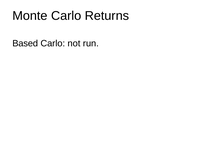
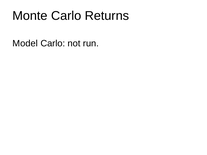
Based: Based -> Model
